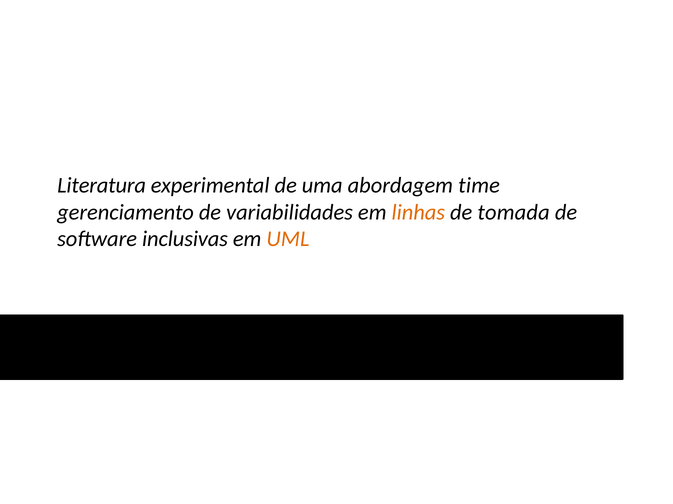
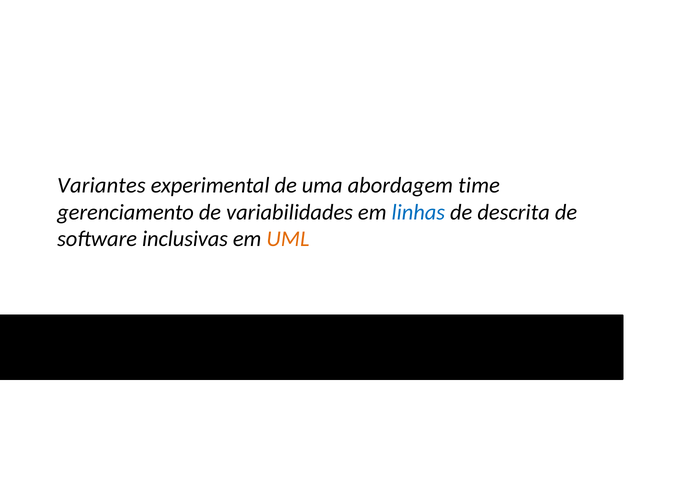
Literatura: Literatura -> Variantes
linhas colour: orange -> blue
tomada: tomada -> descrita
